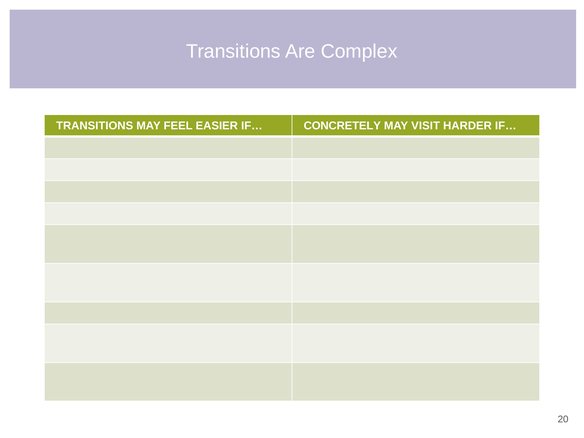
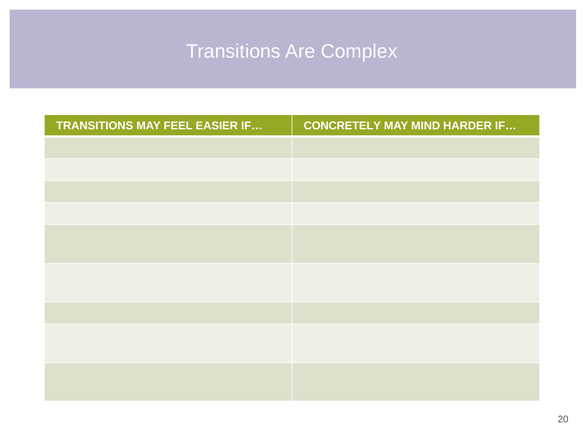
VISIT: VISIT -> MIND
